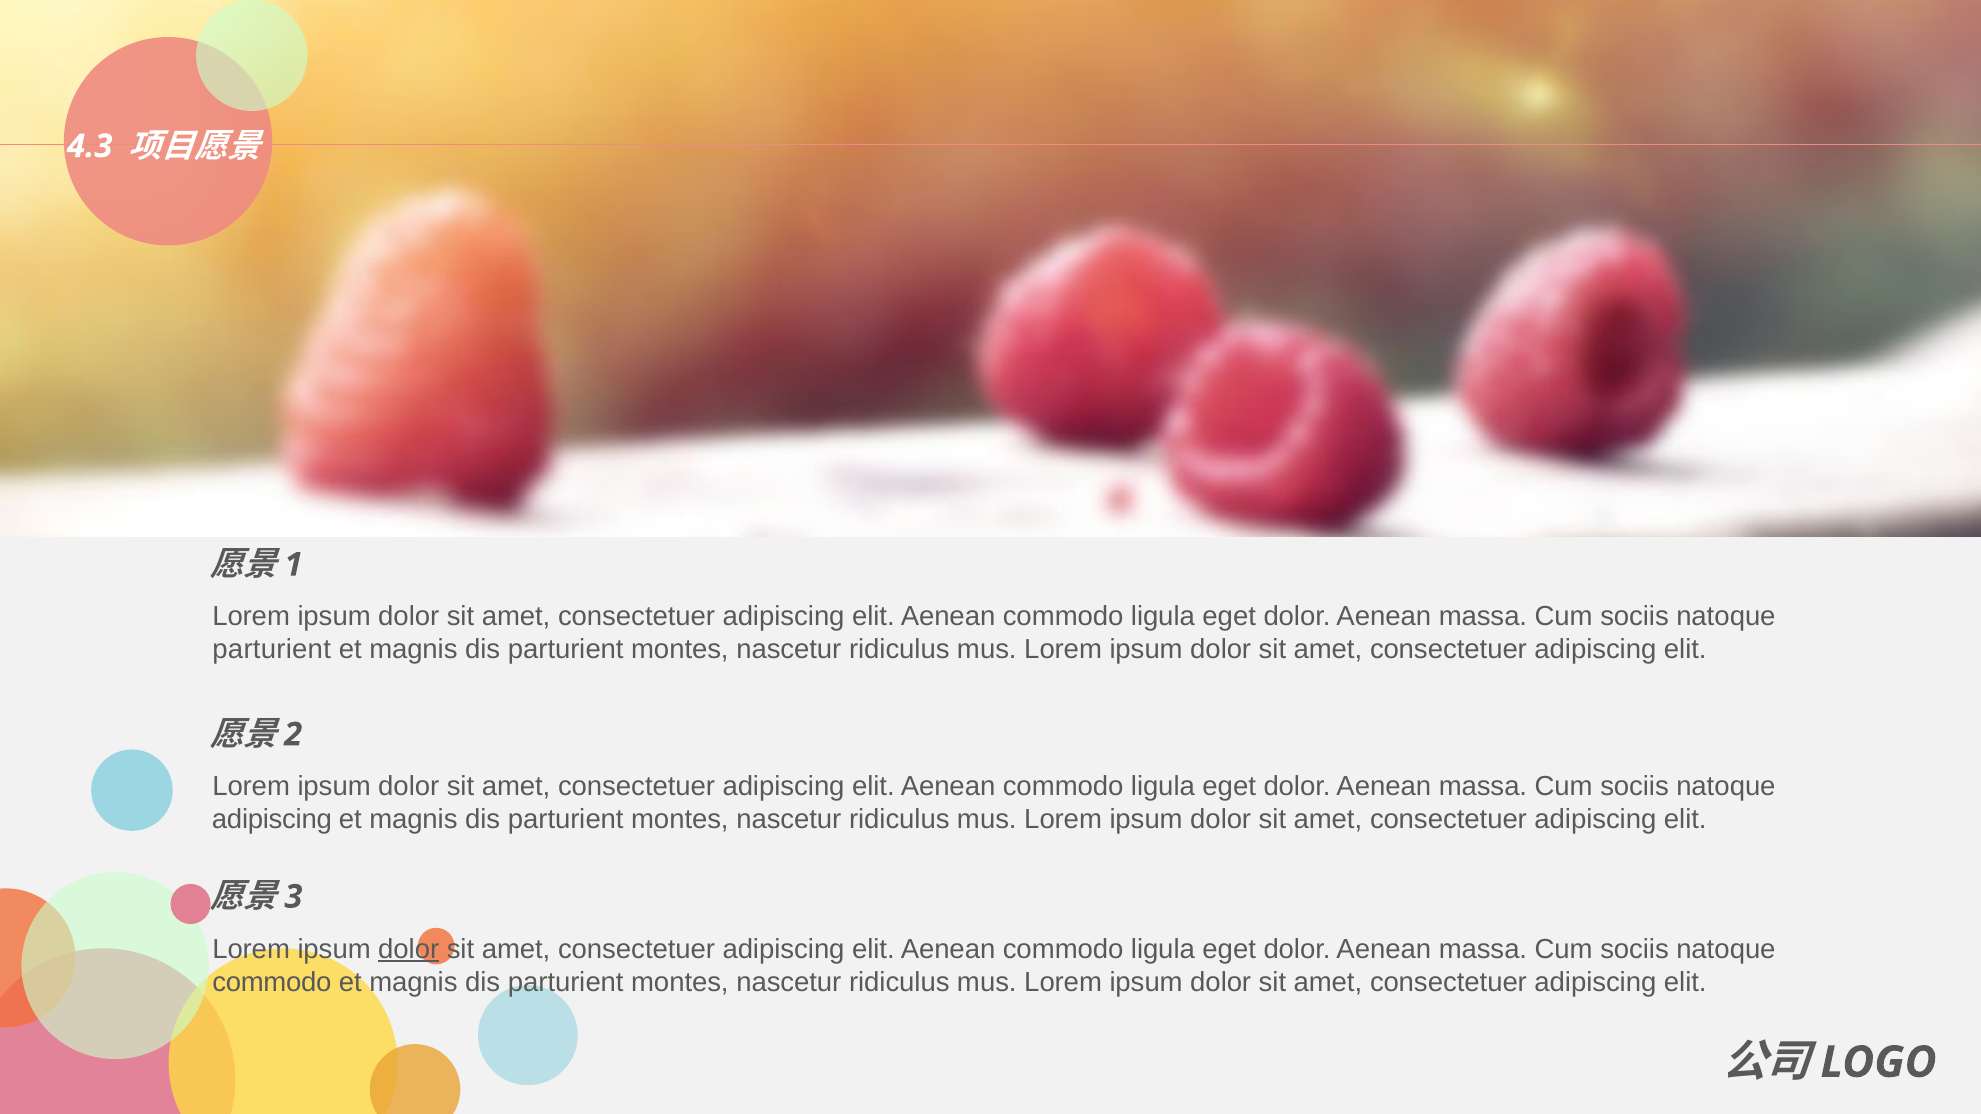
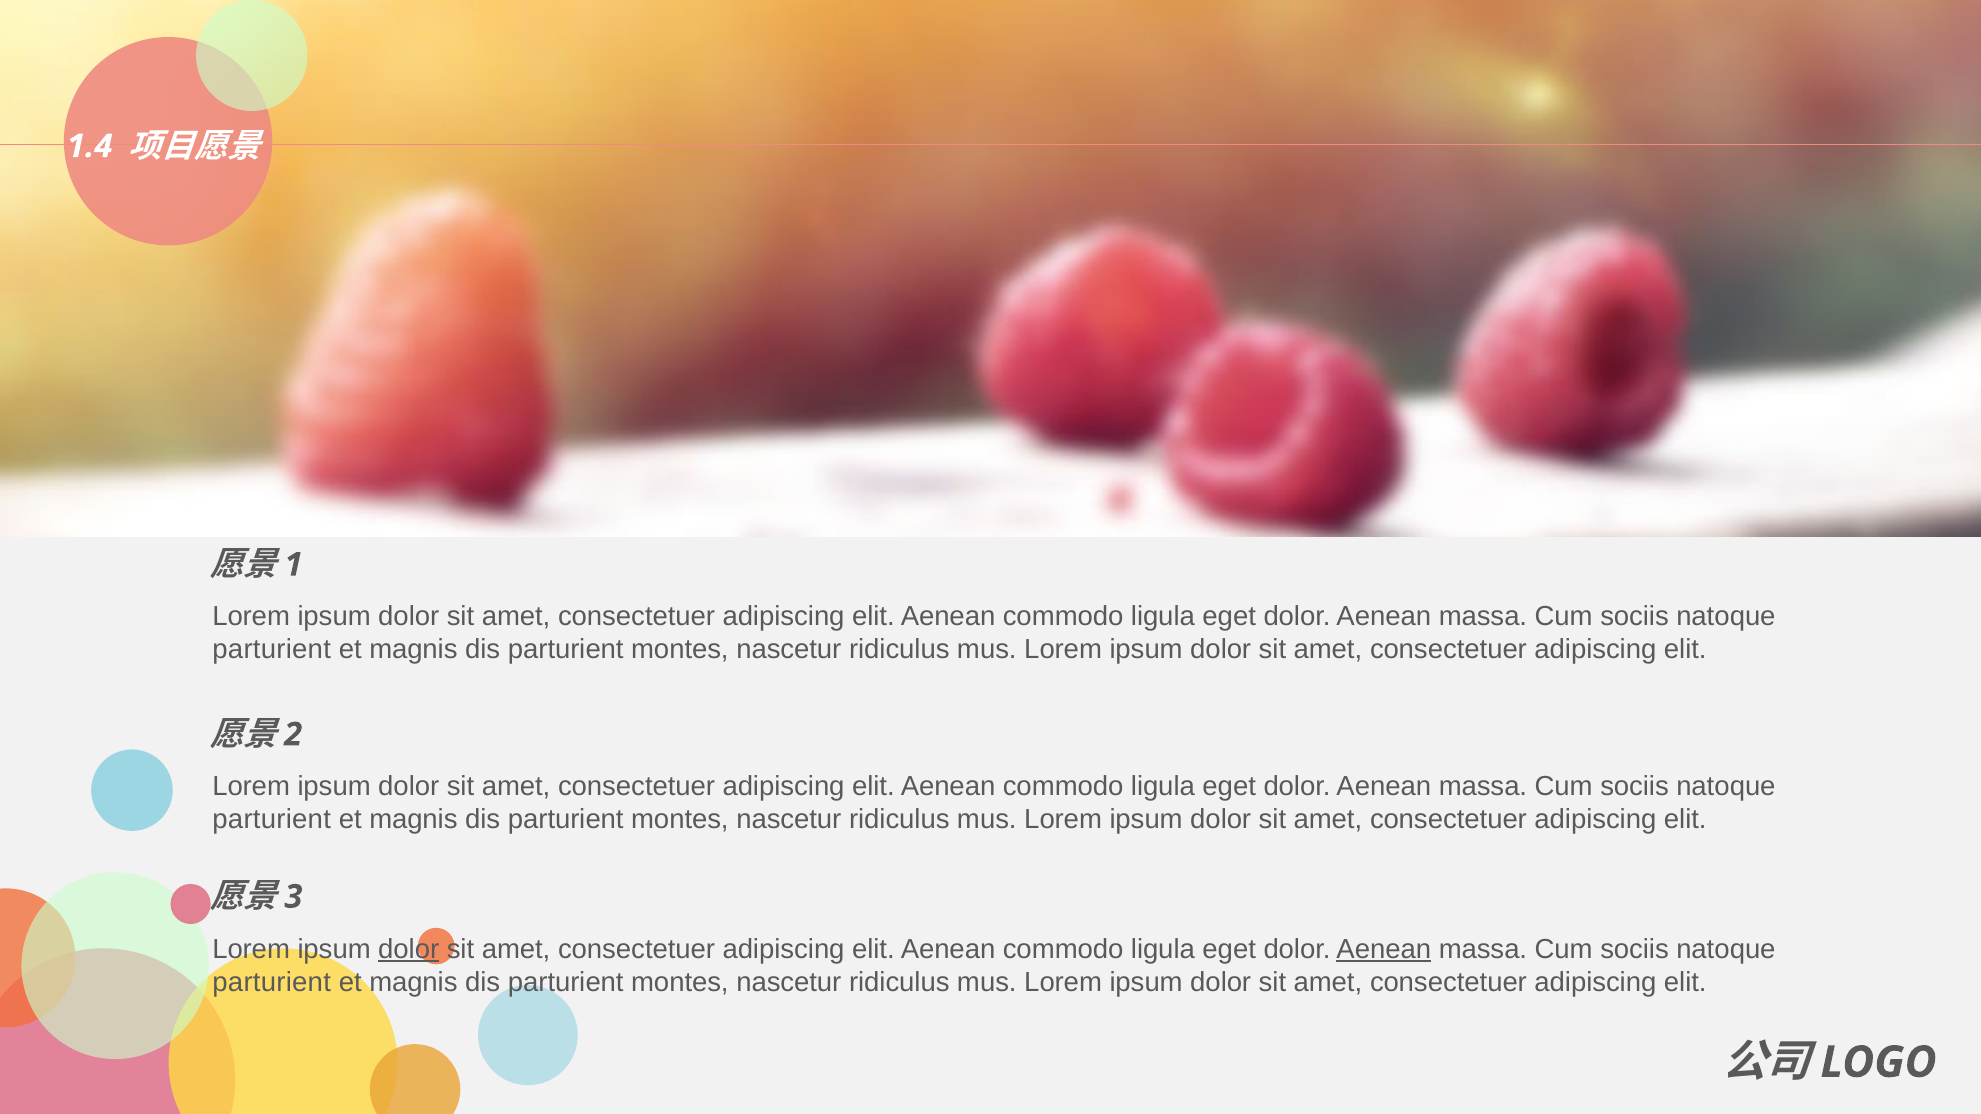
4.3: 4.3 -> 1.4
adipiscing at (272, 820): adipiscing -> parturient
Aenean at (1384, 950) underline: none -> present
commodo at (272, 983): commodo -> parturient
